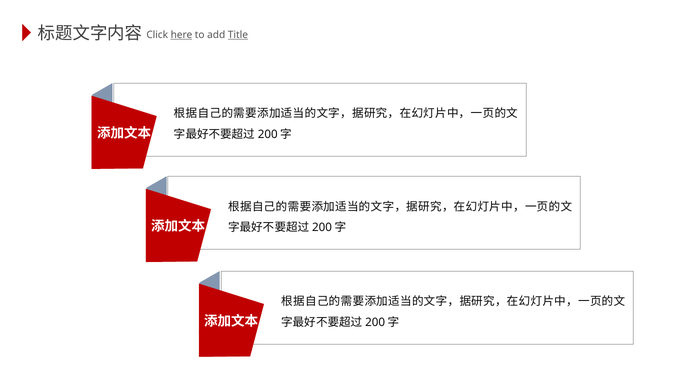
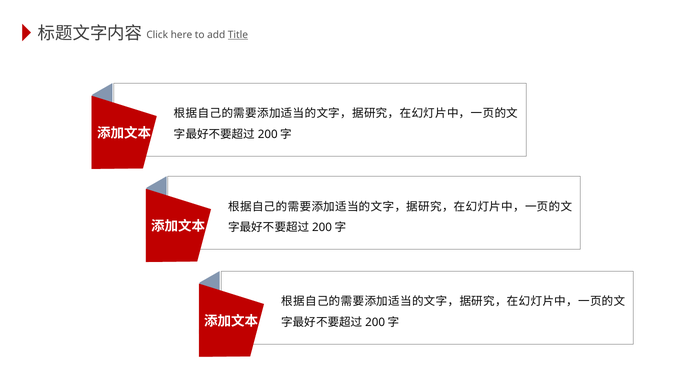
here underline: present -> none
